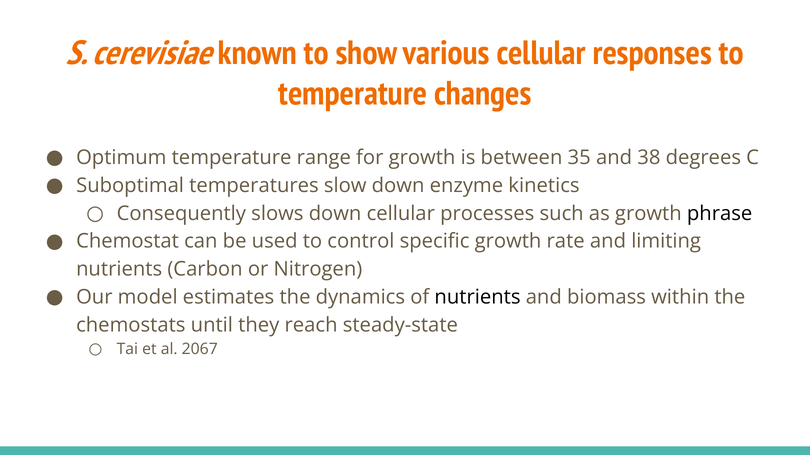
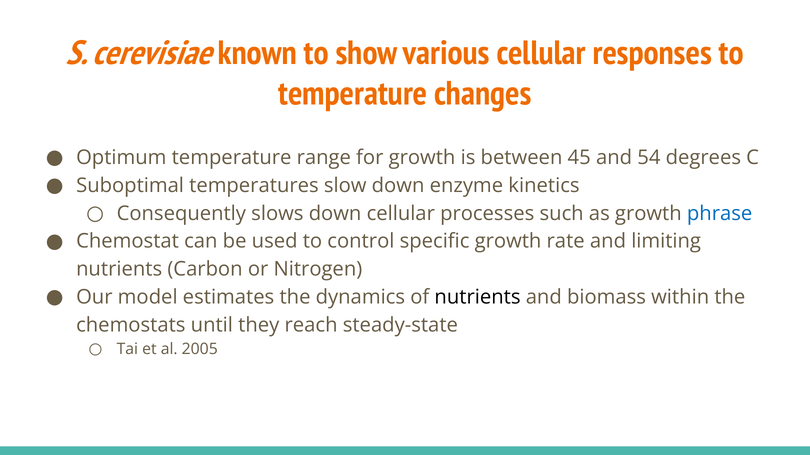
35: 35 -> 45
38: 38 -> 54
phrase colour: black -> blue
2067: 2067 -> 2005
